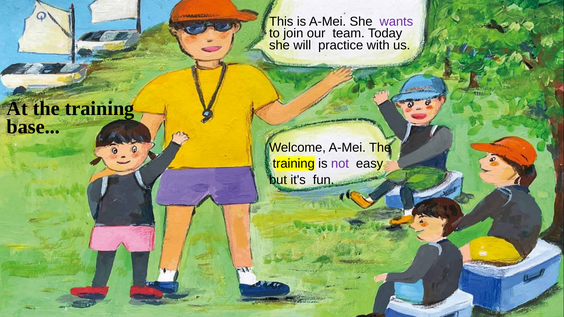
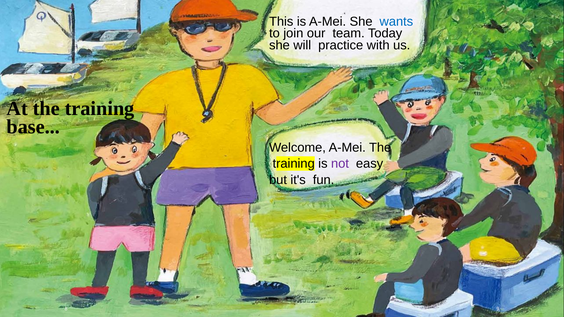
wants colour: purple -> blue
